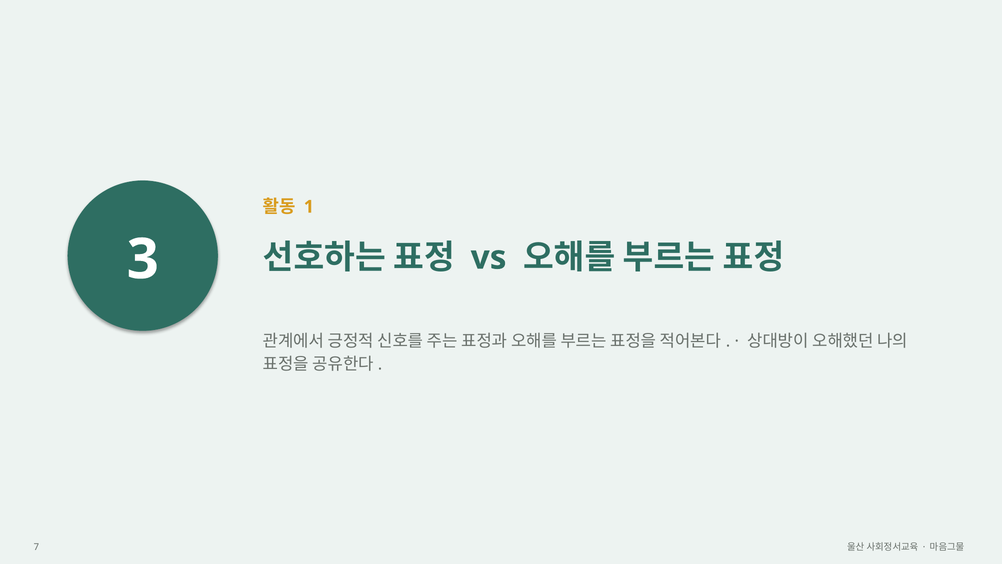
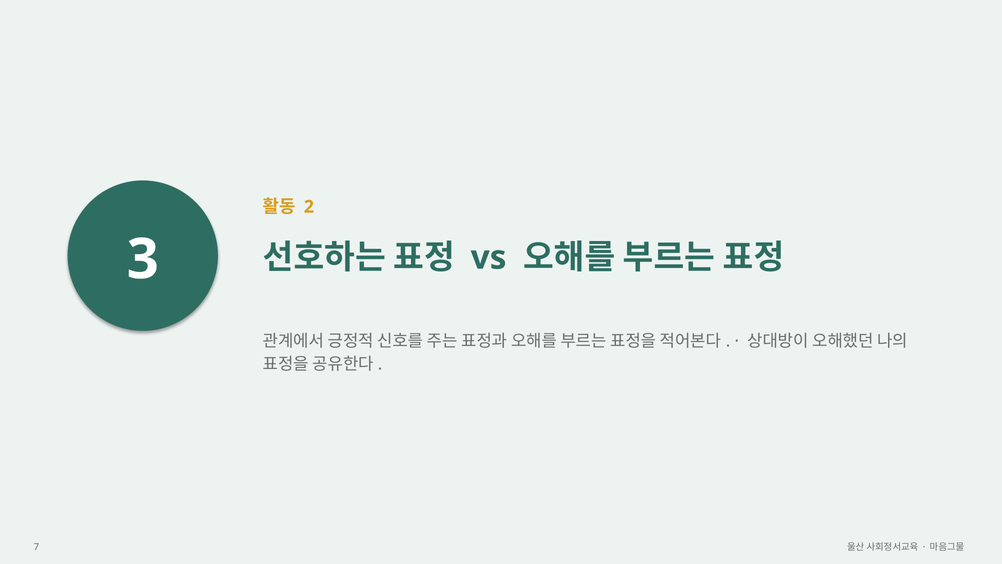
1: 1 -> 2
